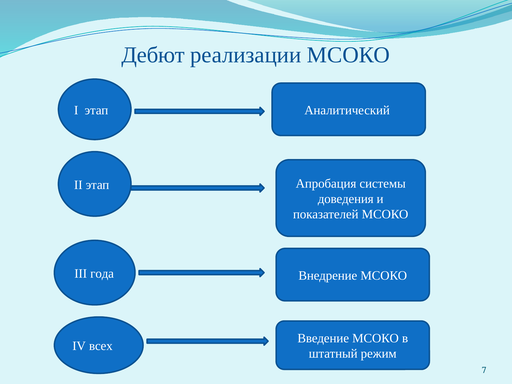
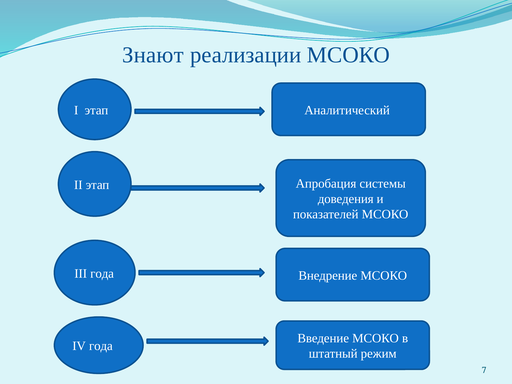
Дебют: Дебют -> Знают
IV всех: всех -> года
